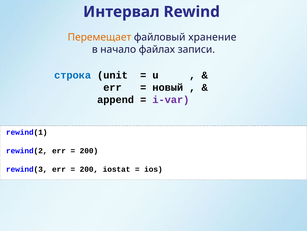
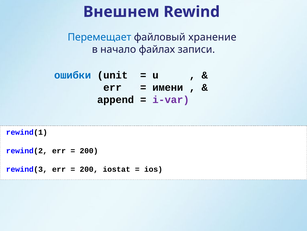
Интервал: Интервал -> Внешнем
Перемещает colour: orange -> blue
строка: строка -> ошибки
новый: новый -> имени
